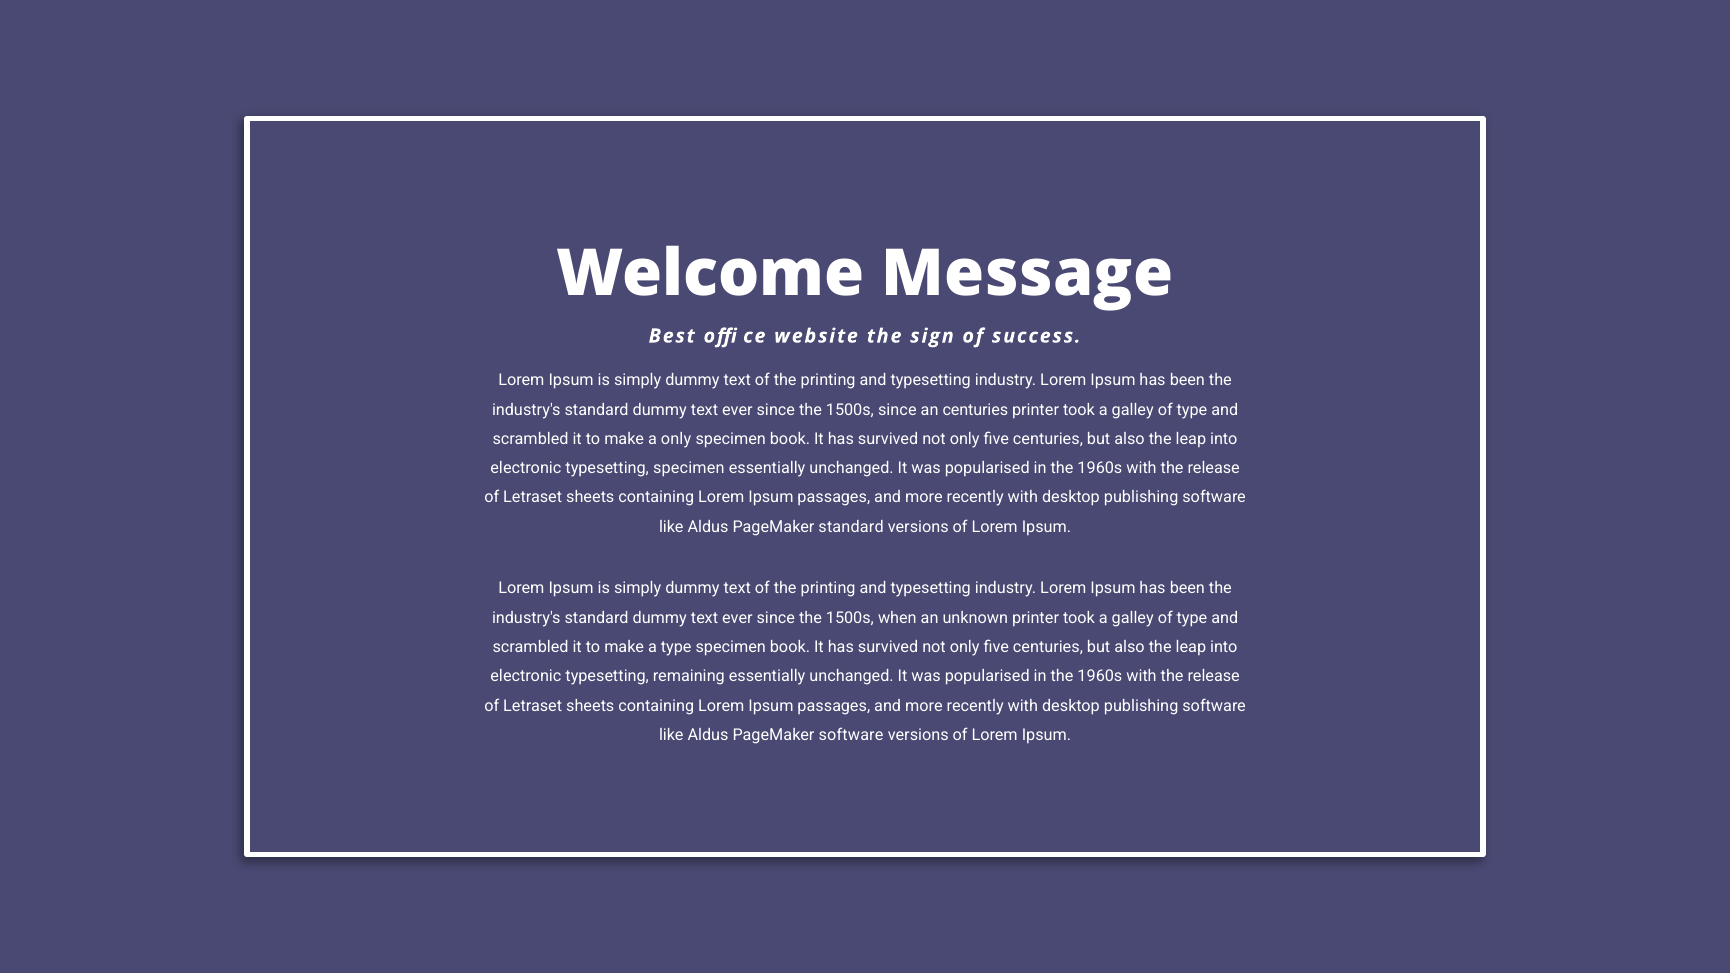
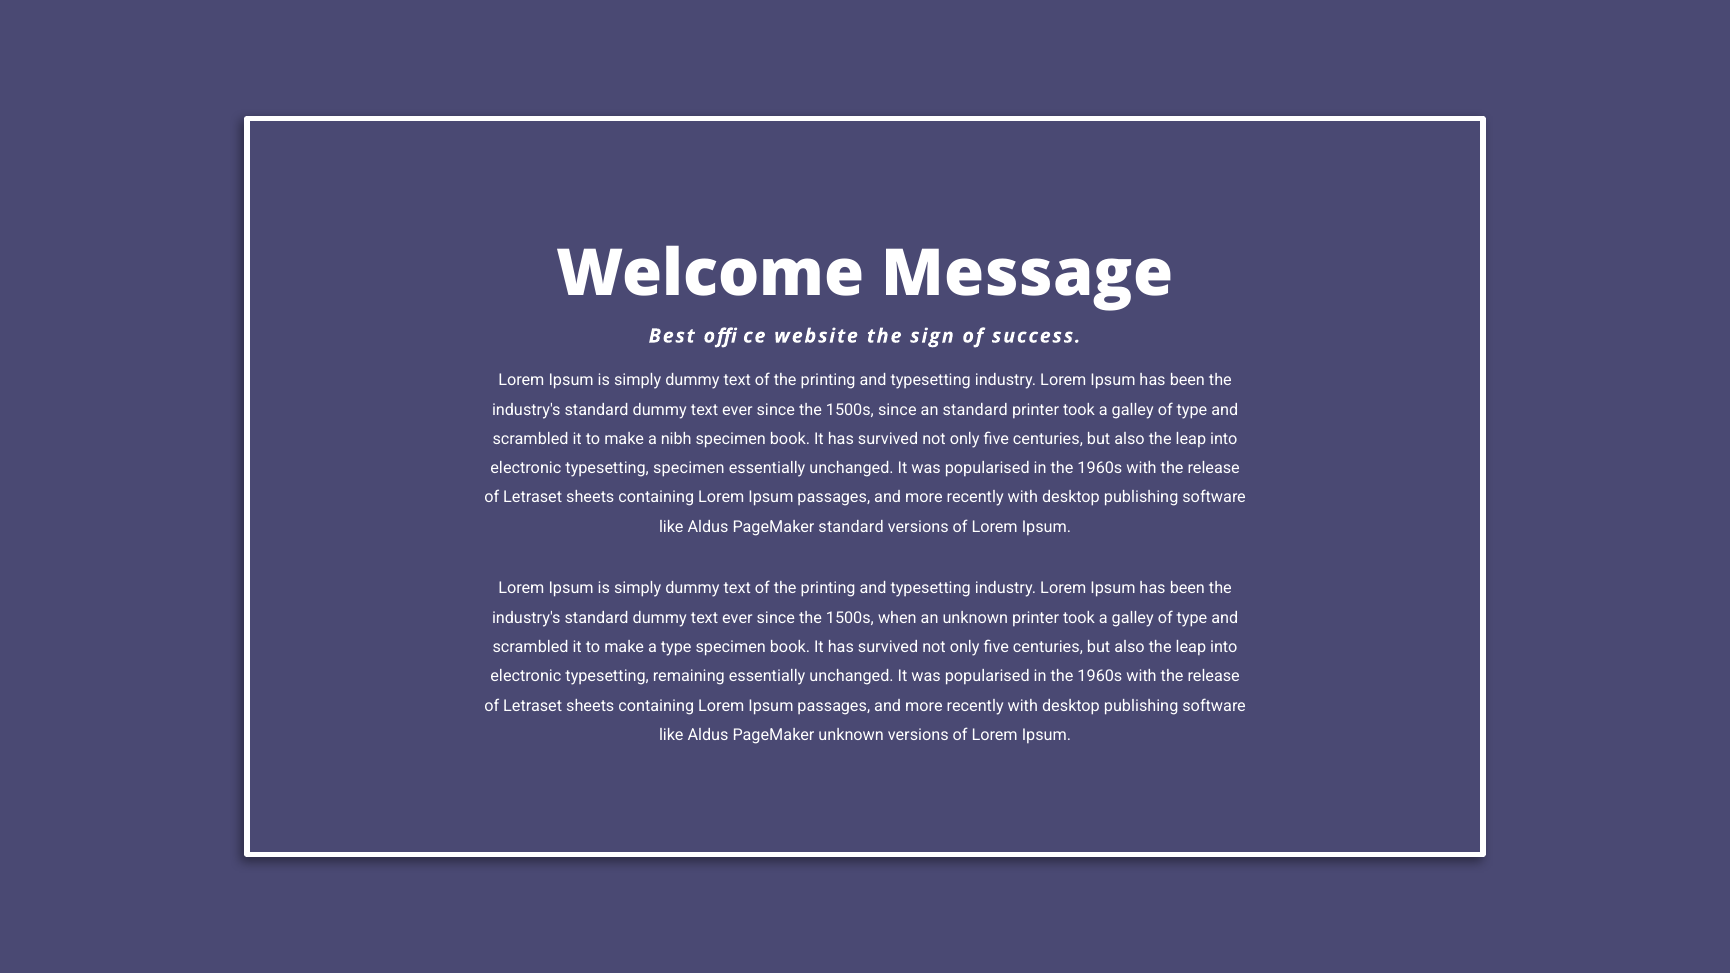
an centuries: centuries -> standard
a only: only -> nibh
PageMaker software: software -> unknown
